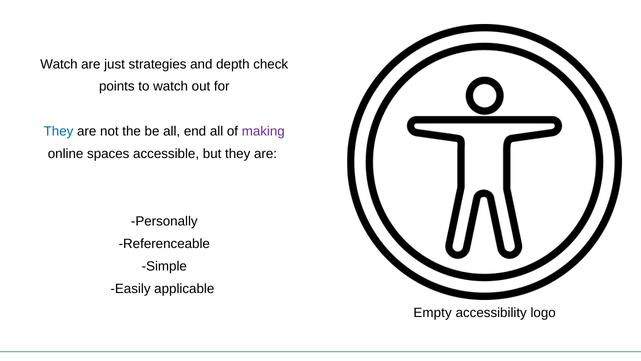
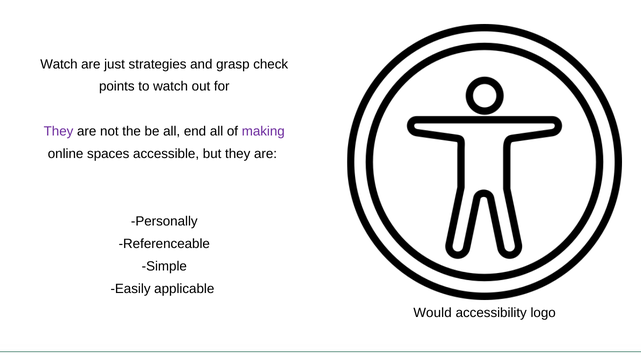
depth: depth -> grasp
They at (59, 131) colour: blue -> purple
Empty: Empty -> Would
